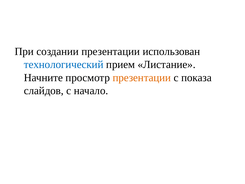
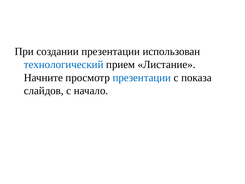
презентации at (142, 78) colour: orange -> blue
